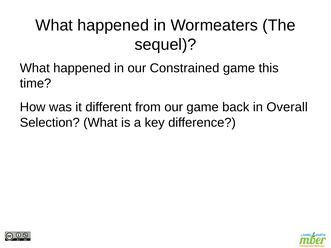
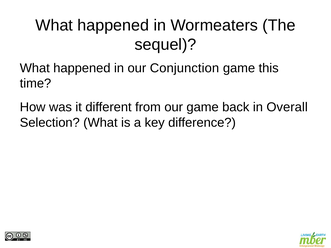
Constrained: Constrained -> Conjunction
